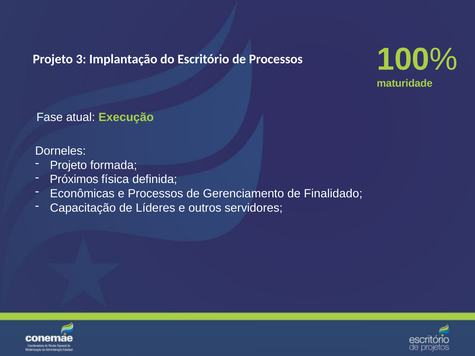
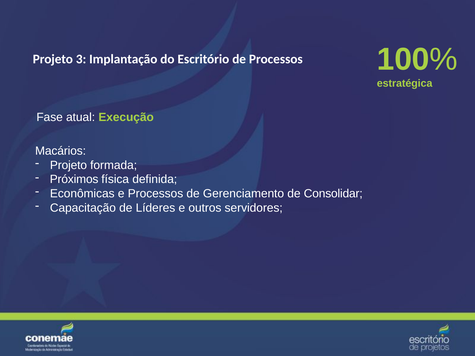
maturidade: maturidade -> estratégica
Dorneles: Dorneles -> Macários
Finalidado: Finalidado -> Consolidar
